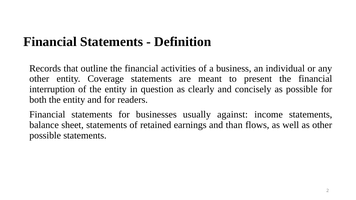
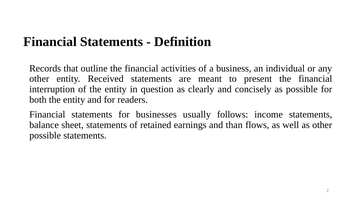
Coverage: Coverage -> Received
against: against -> follows
